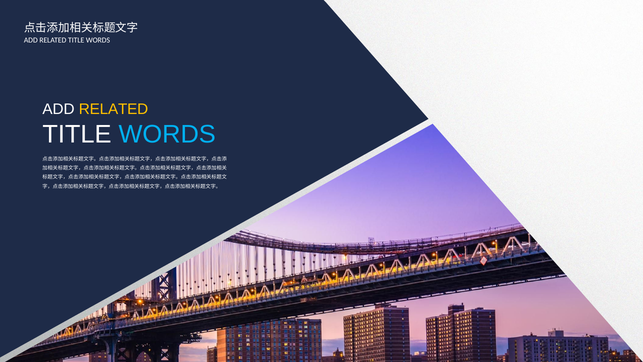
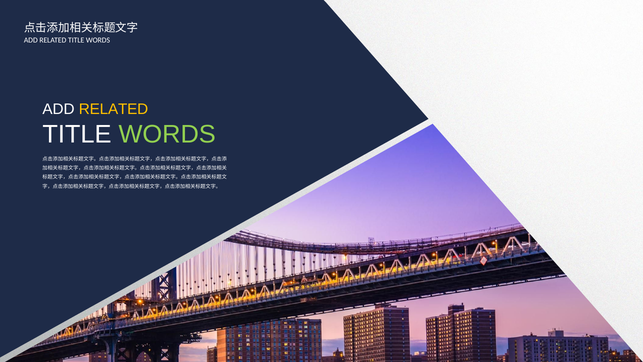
WORDS at (167, 134) colour: light blue -> light green
